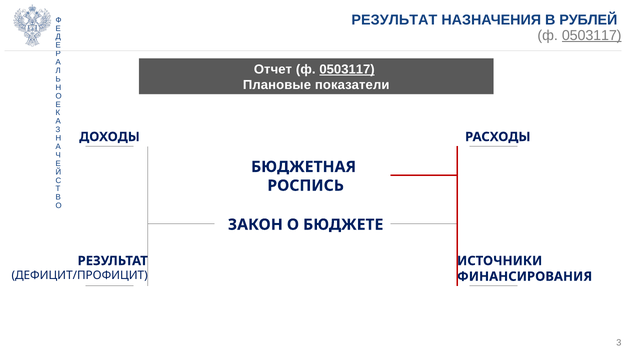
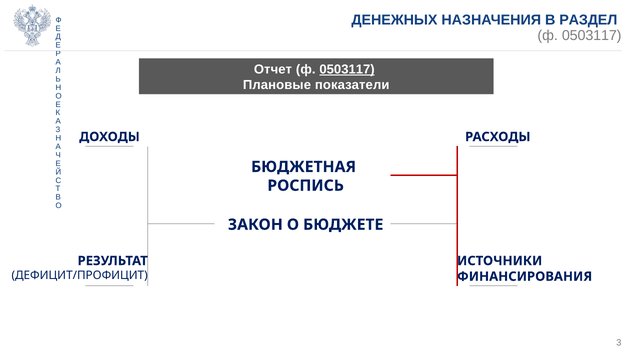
РЕЗУЛЬТАТ at (394, 20): РЕЗУЛЬТАТ -> ДЕНЕЖНЫХ
РУБЛЕЙ: РУБЛЕЙ -> РАЗДЕЛ
0503117 at (592, 35) underline: present -> none
